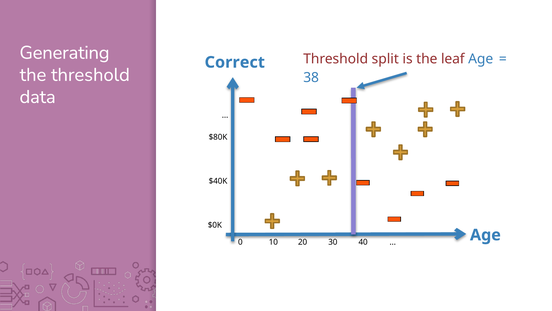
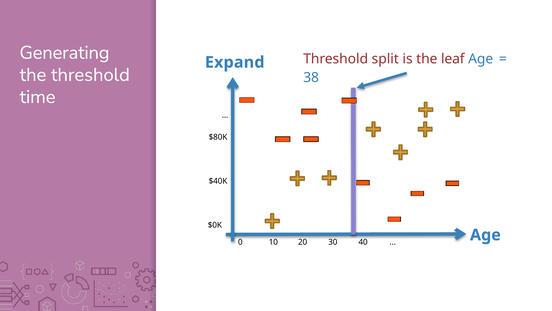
Correct: Correct -> Expand
data: data -> time
